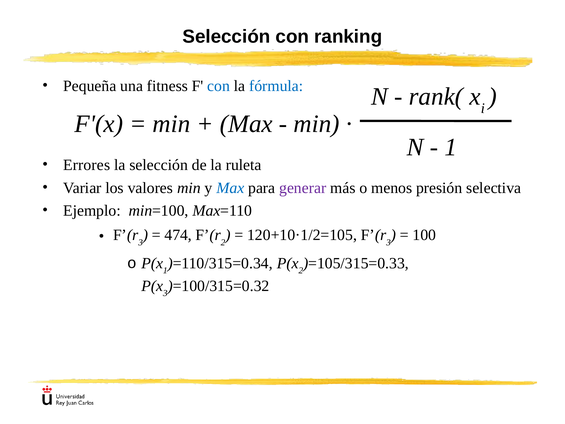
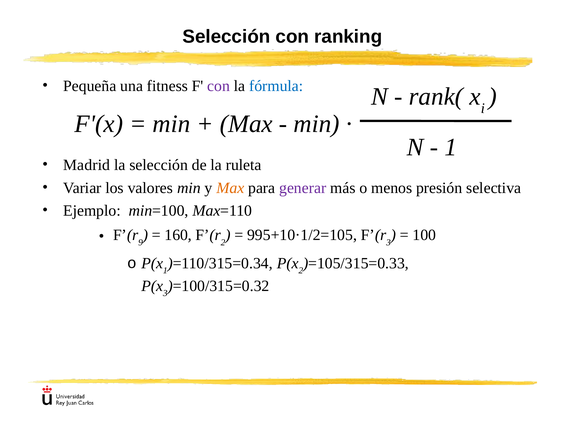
con at (219, 86) colour: blue -> purple
Errores: Errores -> Madrid
Max at (230, 188) colour: blue -> orange
3 at (141, 242): 3 -> 9
474: 474 -> 160
120+10·1/2=105: 120+10·1/2=105 -> 995+10·1/2=105
